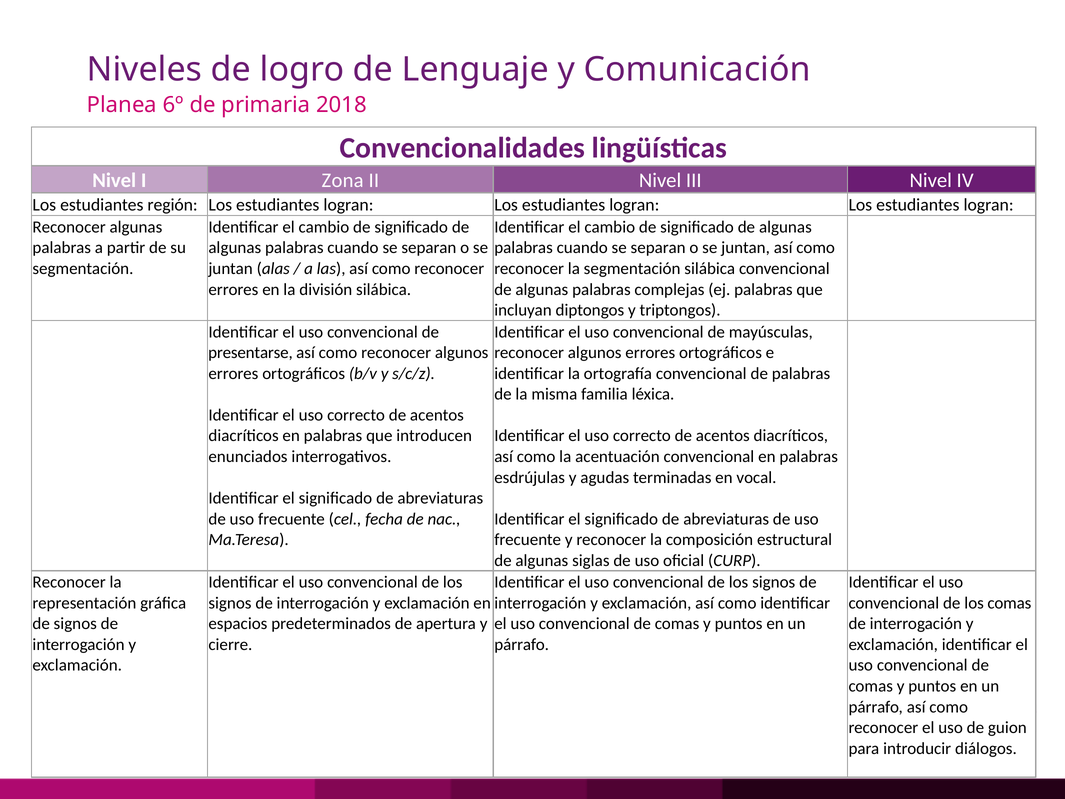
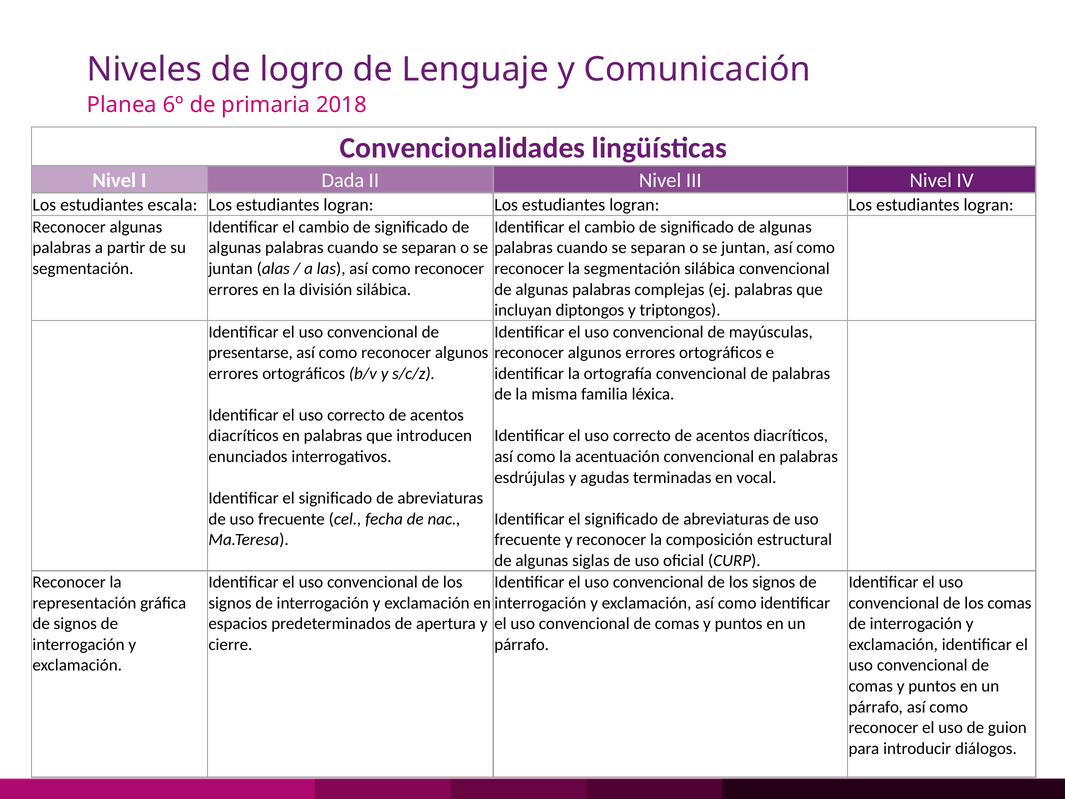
Zona: Zona -> Dada
región: región -> escala
